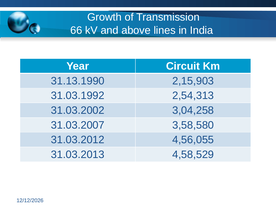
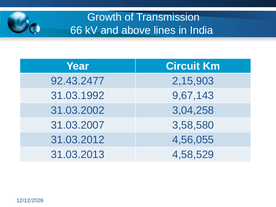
31.13.1990: 31.13.1990 -> 92.43.2477
2,54,313: 2,54,313 -> 9,67,143
